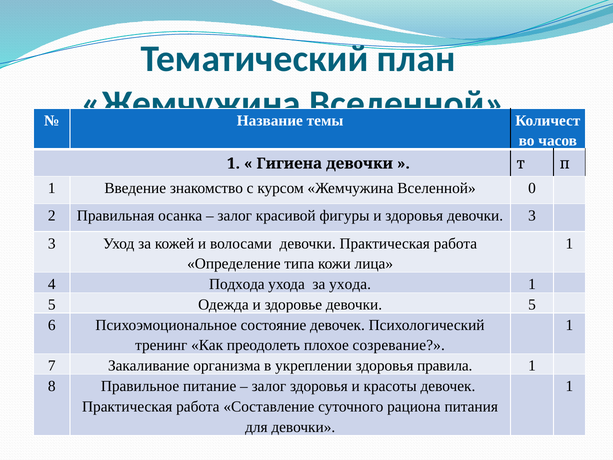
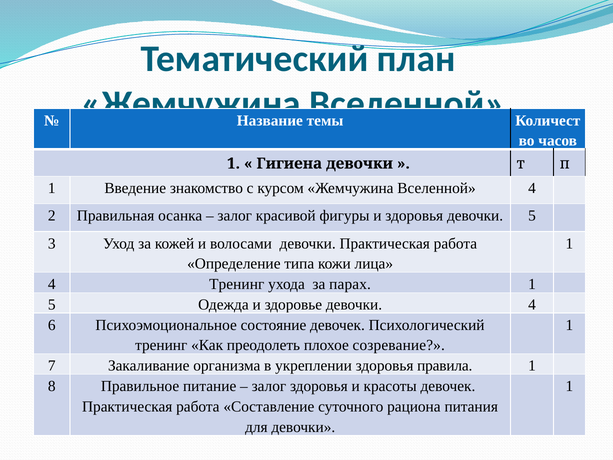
Вселенной 0: 0 -> 4
девочки 3: 3 -> 5
4 Подхода: Подхода -> Тренинг
за ухода: ухода -> парах
девочки 5: 5 -> 4
